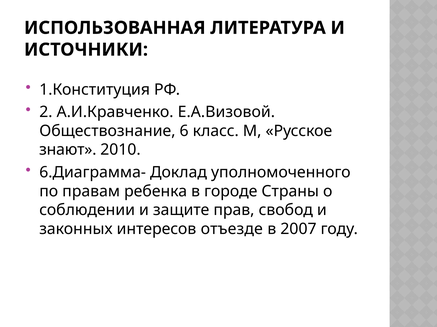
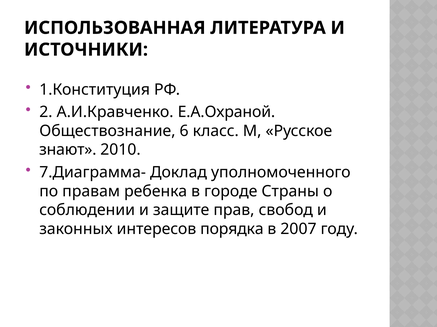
Е.А.Визовой: Е.А.Визовой -> Е.А.Охраной
6.Диаграмма-: 6.Диаграмма- -> 7.Диаграмма-
отъезде: отъезде -> порядка
